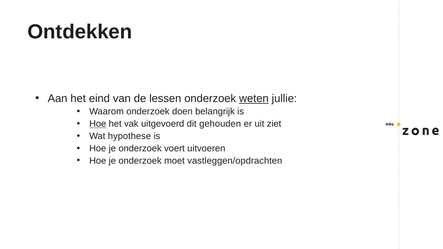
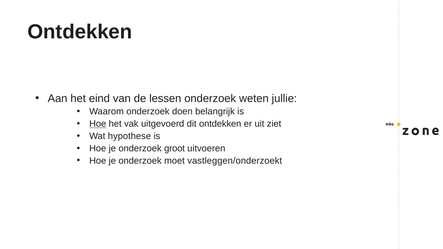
weten underline: present -> none
dit gehouden: gehouden -> ontdekken
voert: voert -> groot
vastleggen/opdrachten: vastleggen/opdrachten -> vastleggen/onderzoekt
